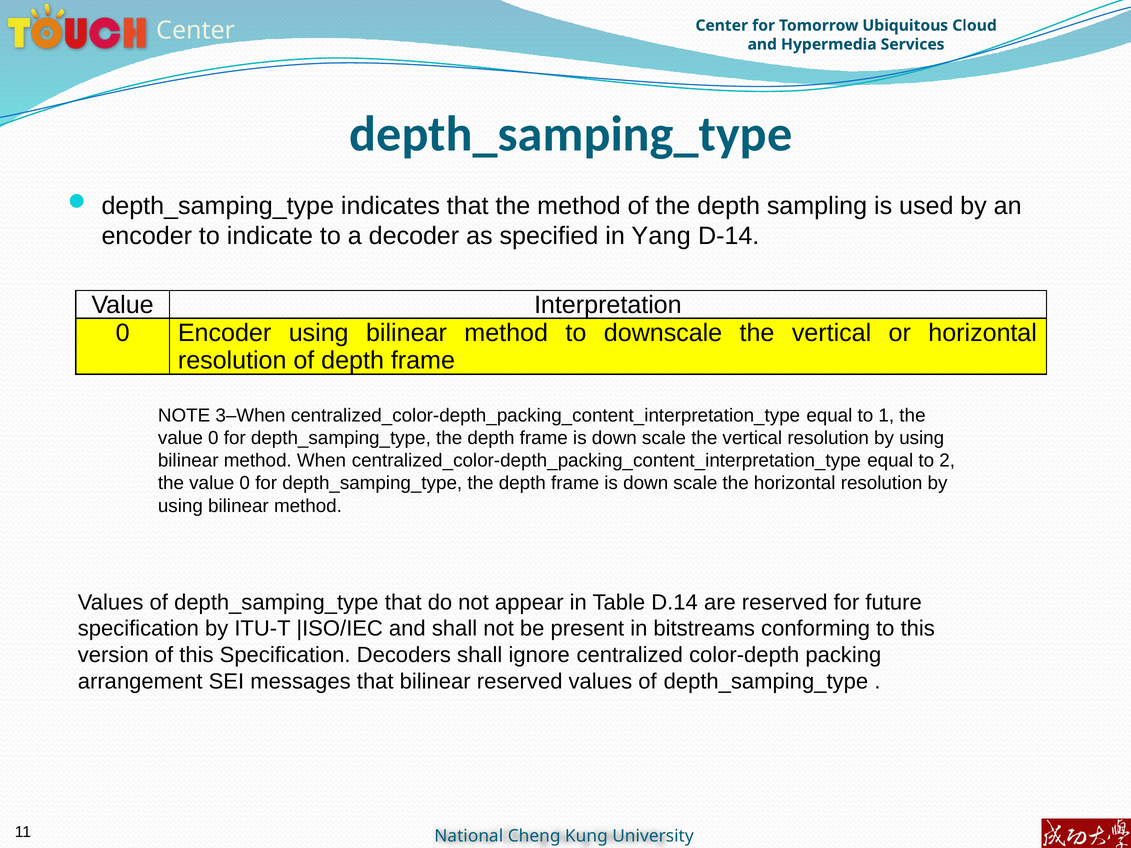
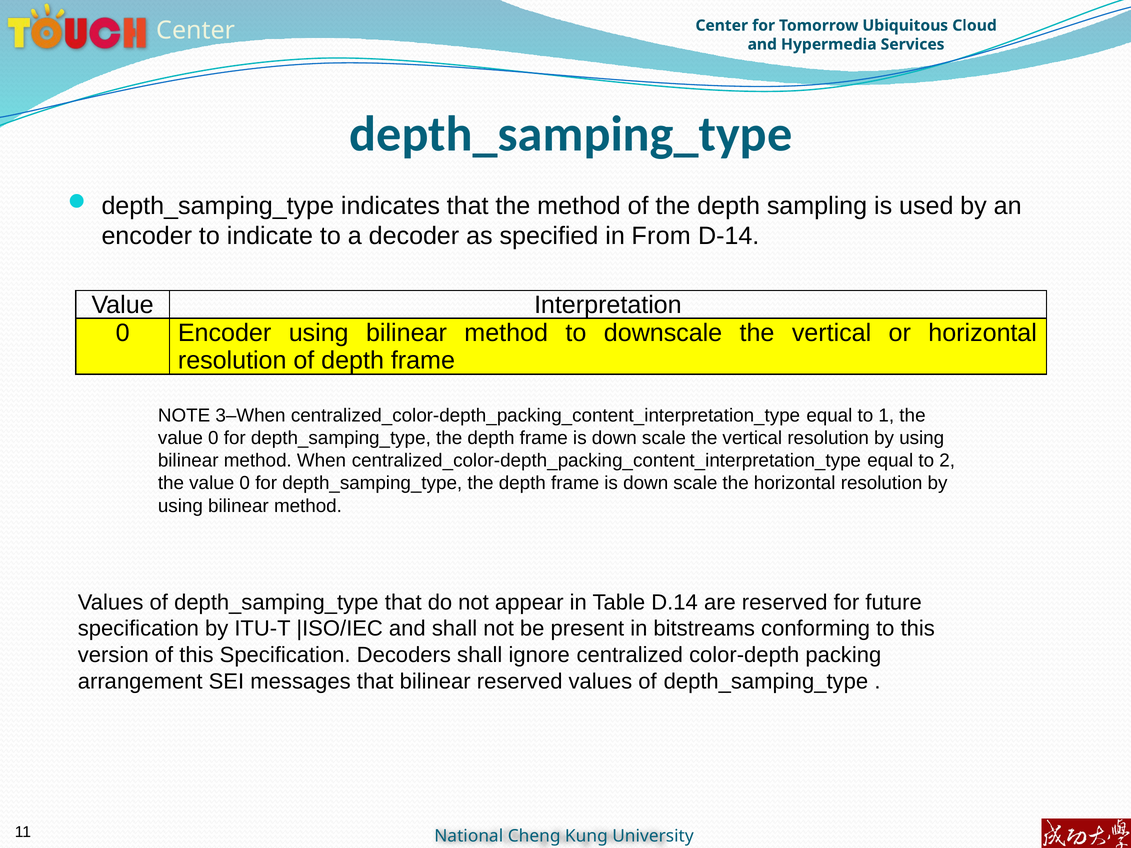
Yang: Yang -> From
